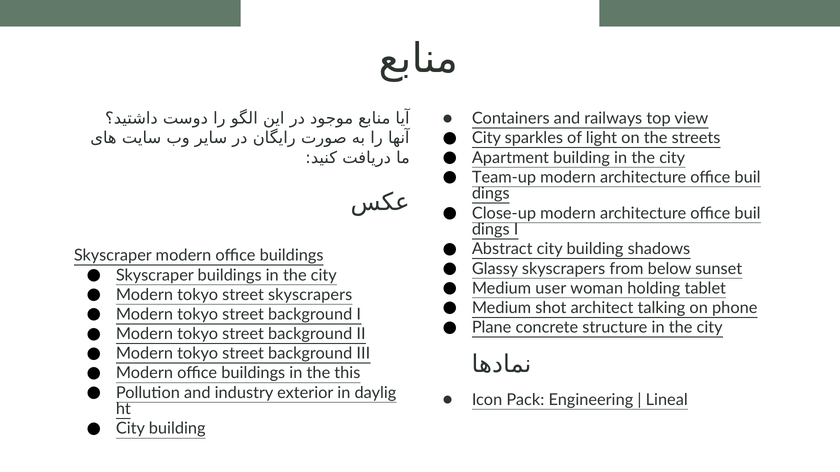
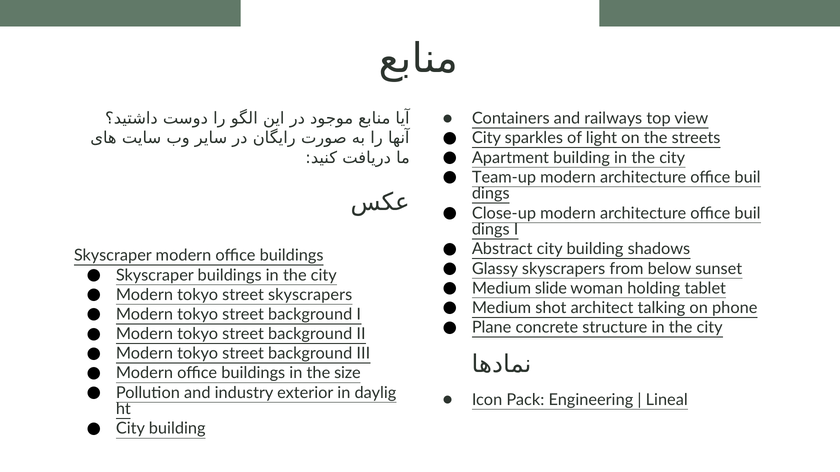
user: user -> slide
this: this -> size
